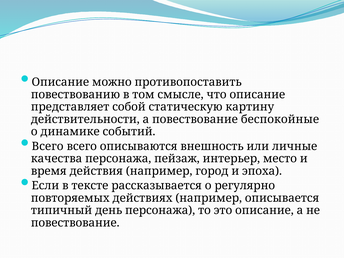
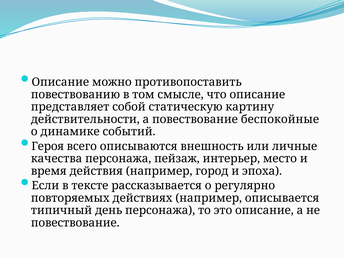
Всего at (48, 146): Всего -> Героя
